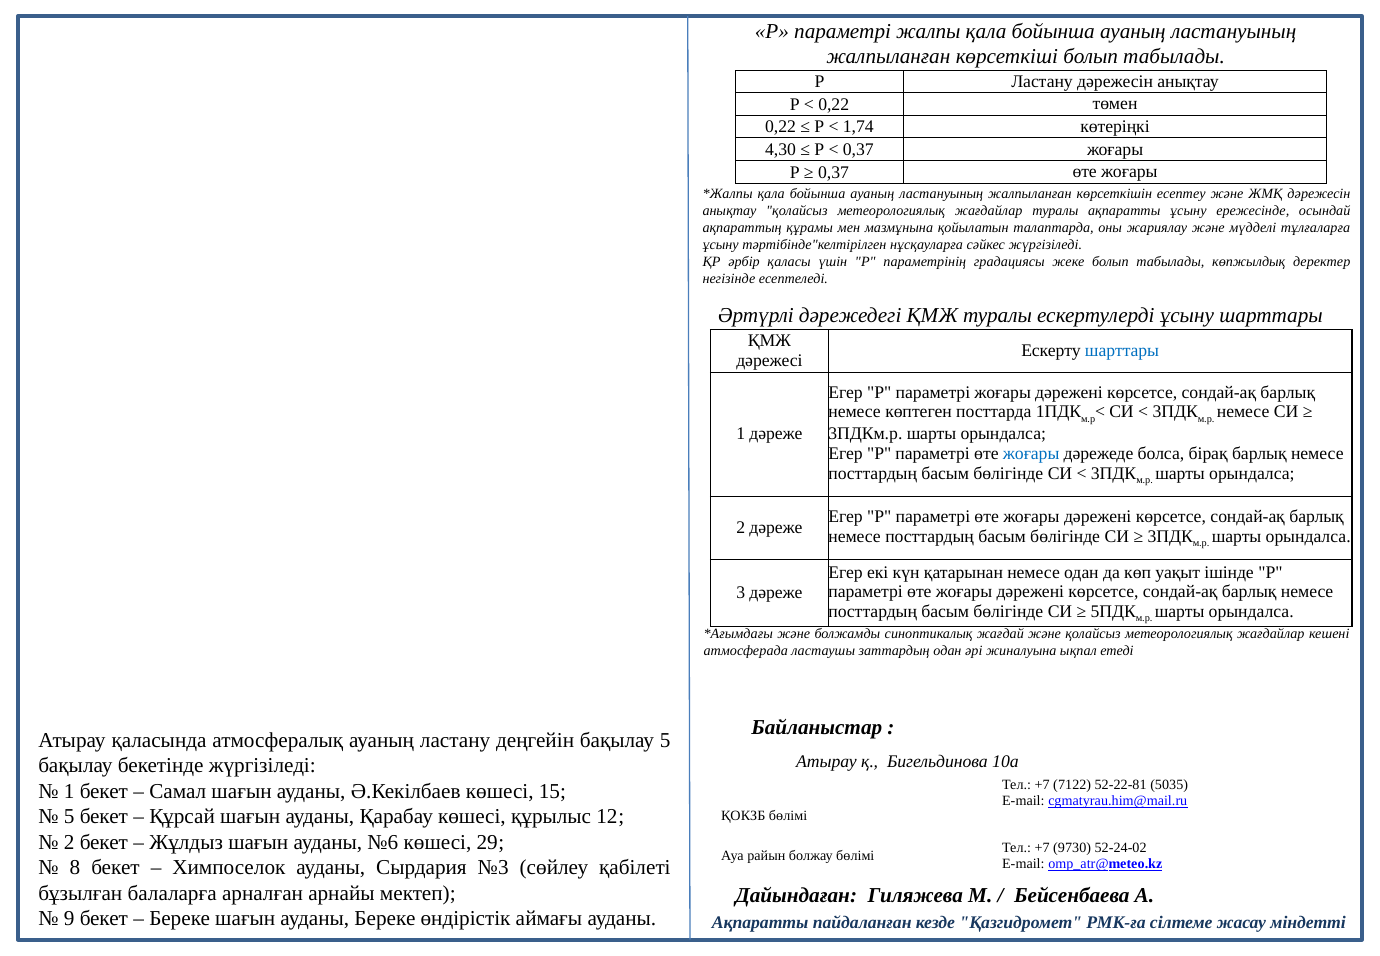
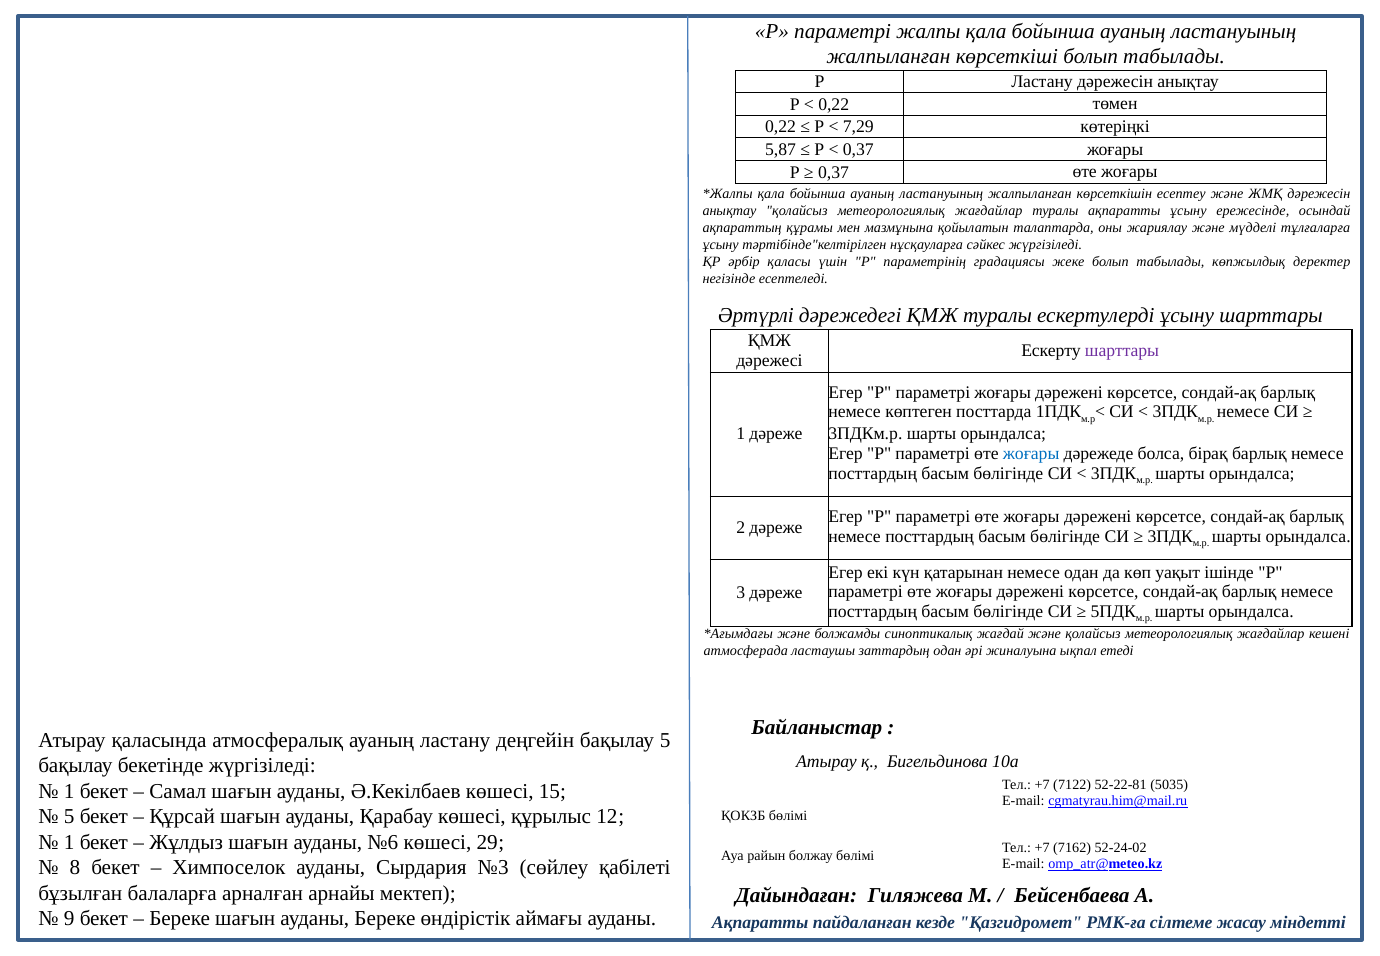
1,74: 1,74 -> 7,29
4,30: 4,30 -> 5,87
шарттары at (1122, 351) colour: blue -> purple
2 at (69, 842): 2 -> 1
9730: 9730 -> 7162
